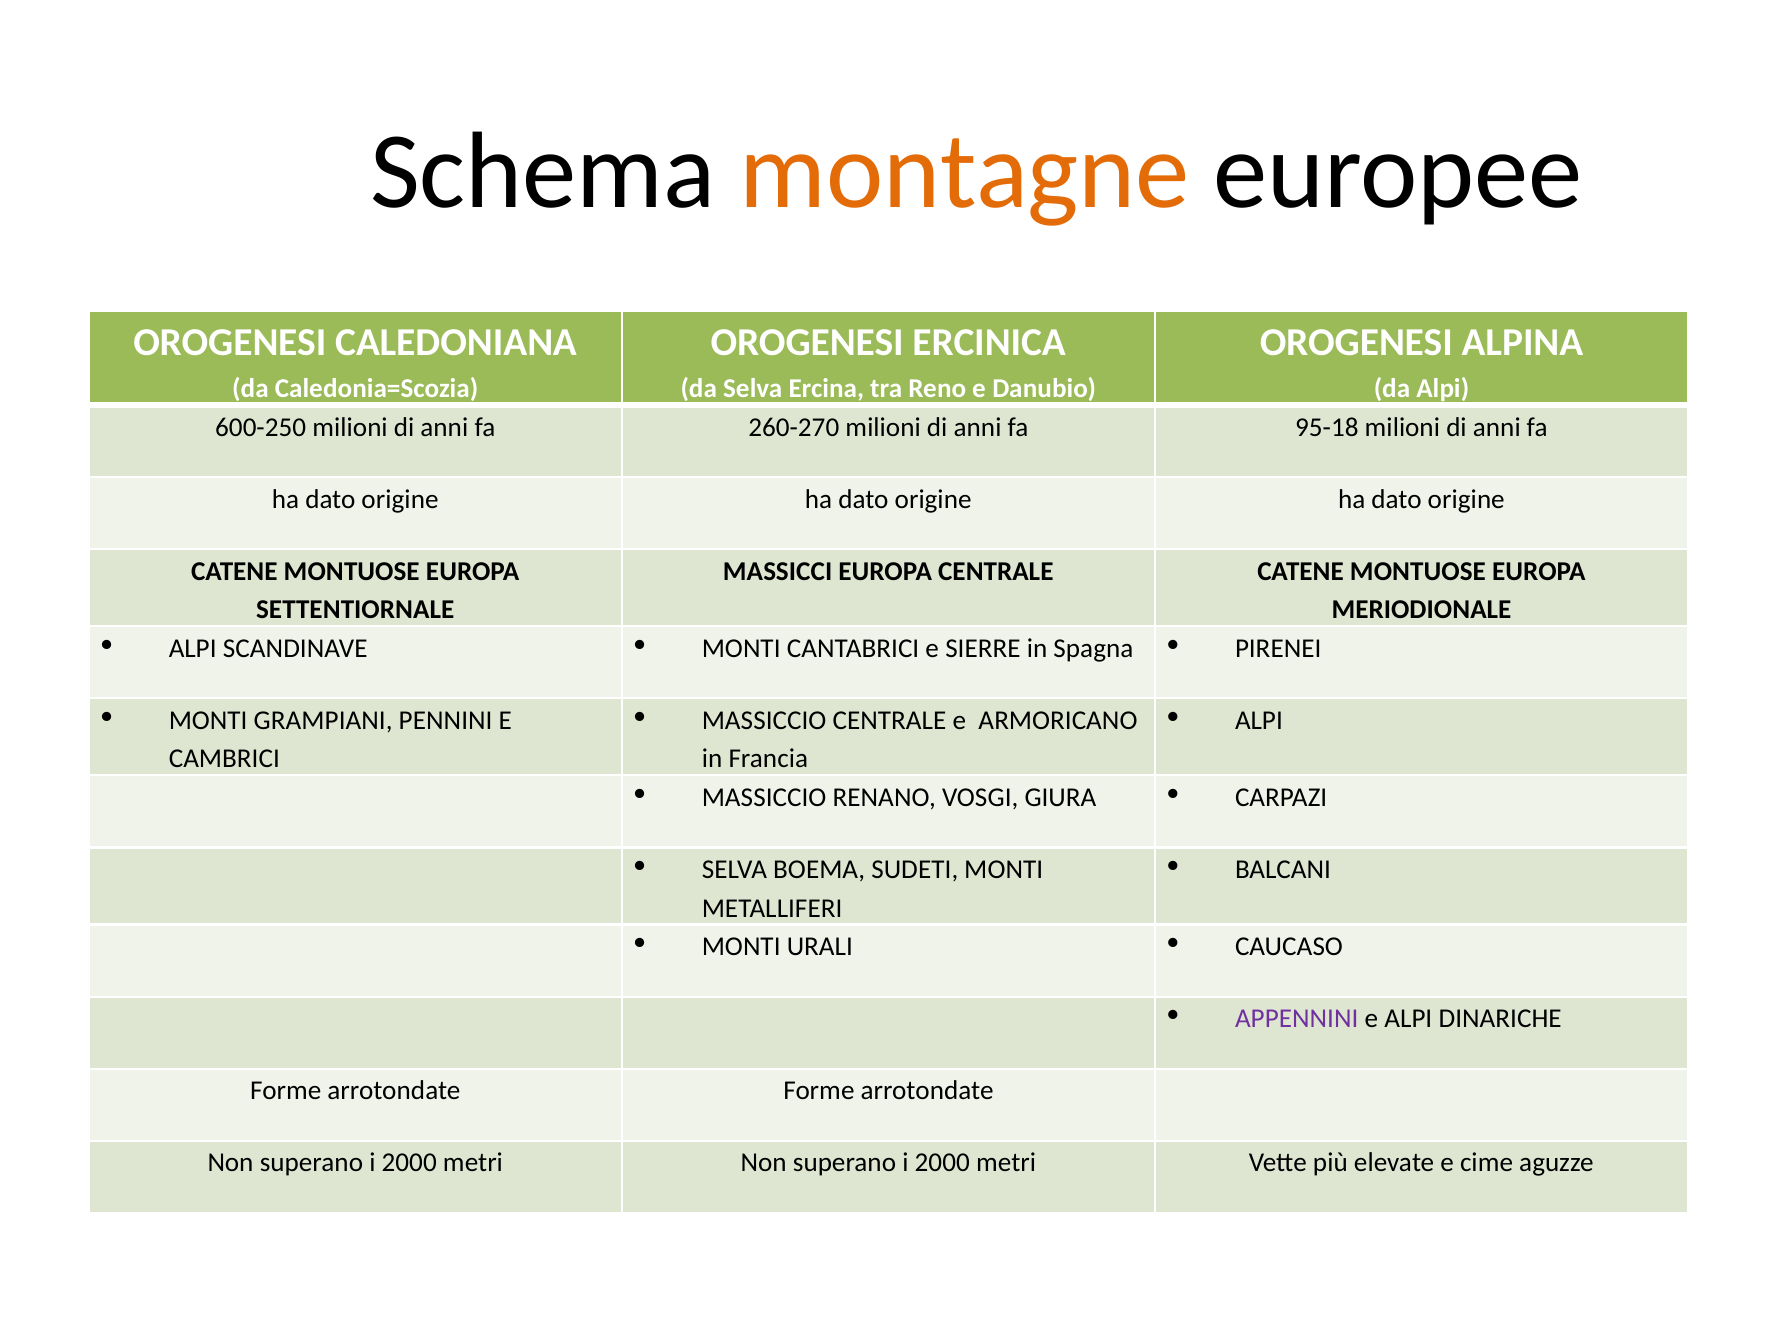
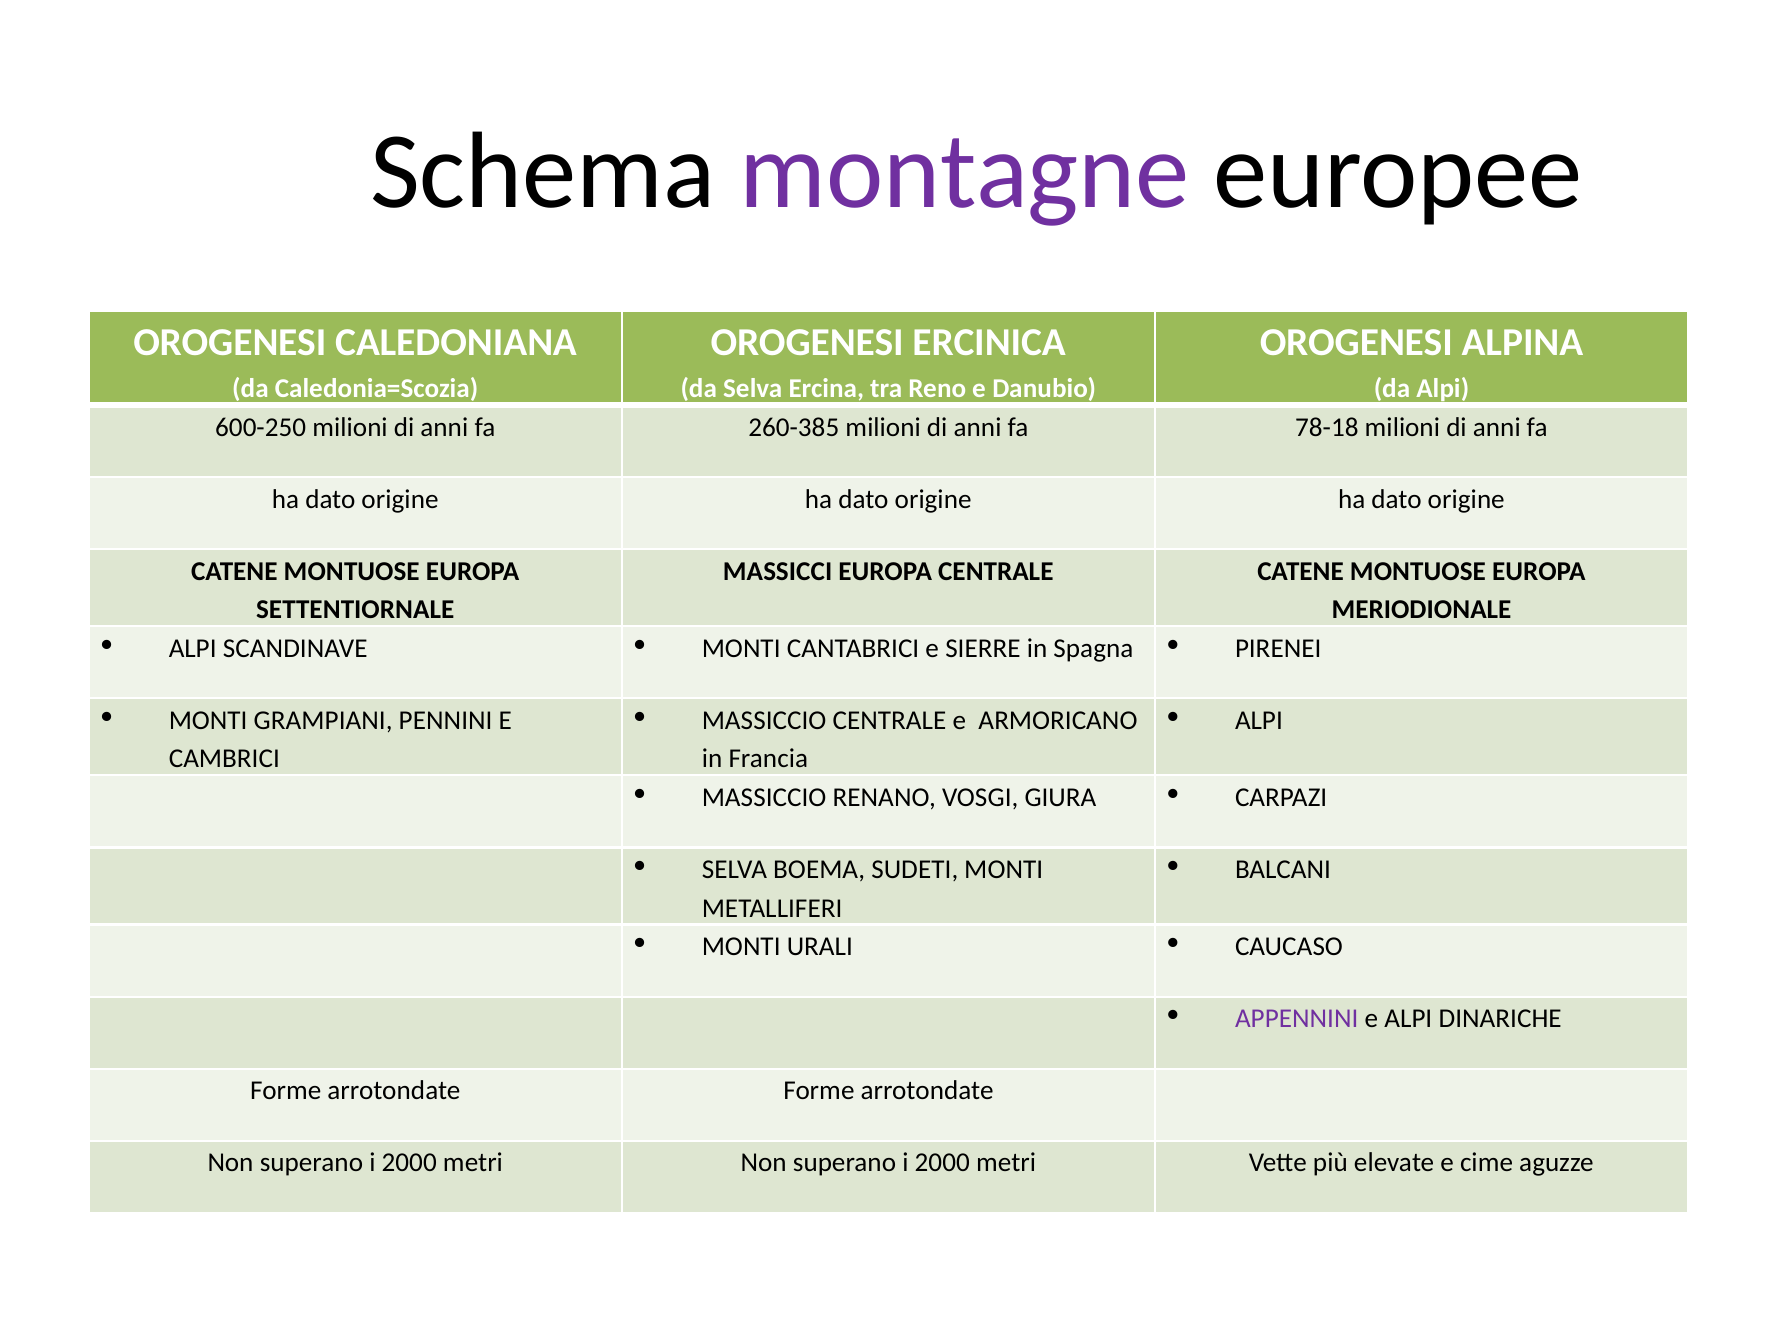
montagne colour: orange -> purple
260-270: 260-270 -> 260-385
95-18: 95-18 -> 78-18
